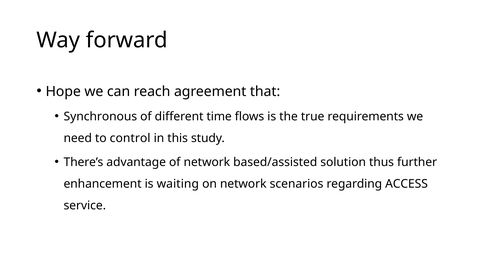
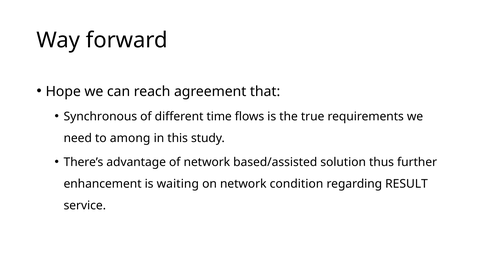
control: control -> among
scenarios: scenarios -> condition
ACCESS: ACCESS -> RESULT
